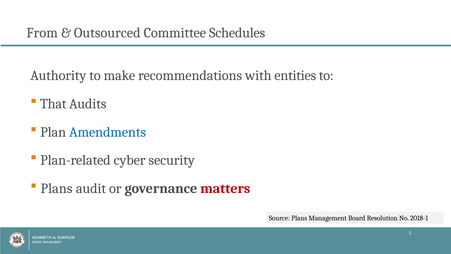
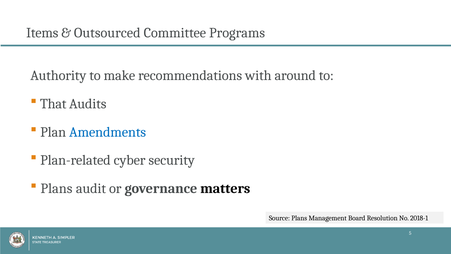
From: From -> Items
Schedules: Schedules -> Programs
entities: entities -> around
matters colour: red -> black
